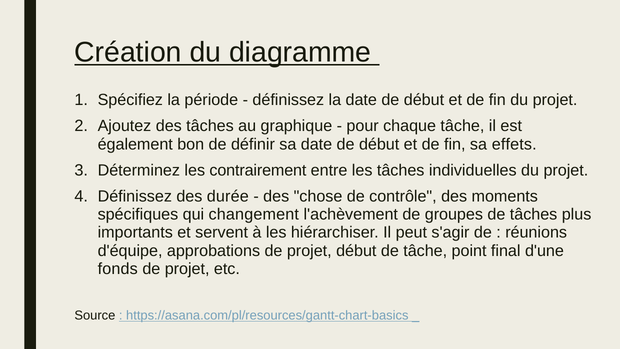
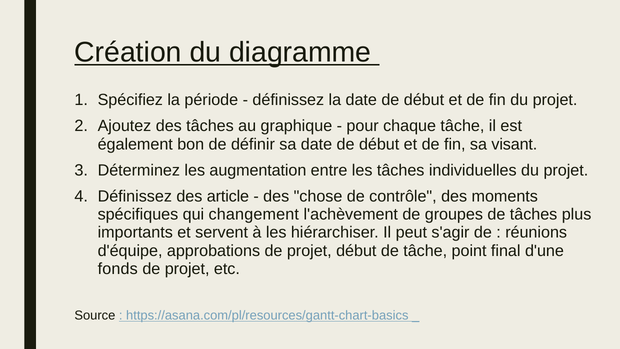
effets: effets -> visant
contrairement: contrairement -> augmentation
durée: durée -> article
